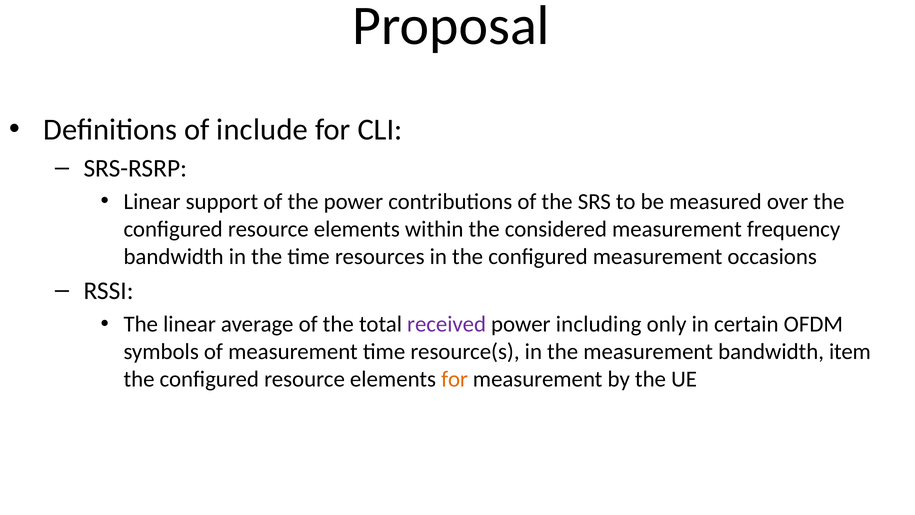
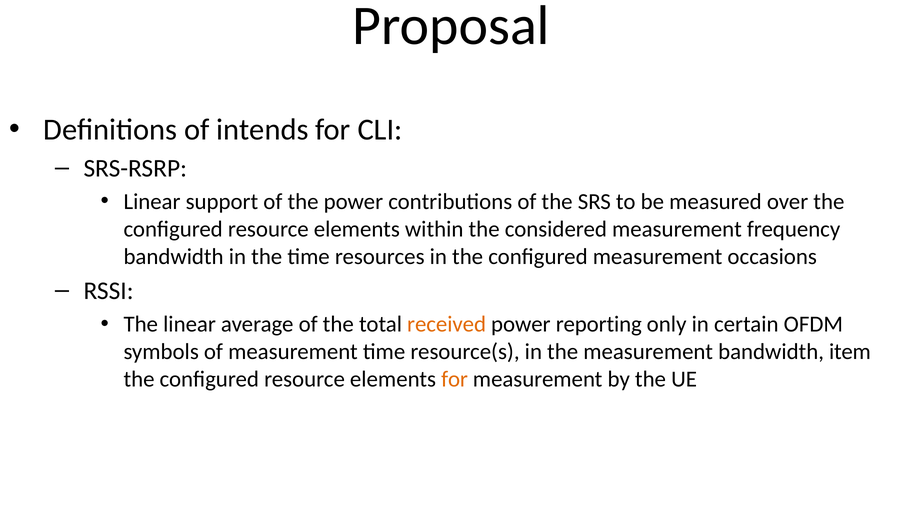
include: include -> intends
received colour: purple -> orange
including: including -> reporting
